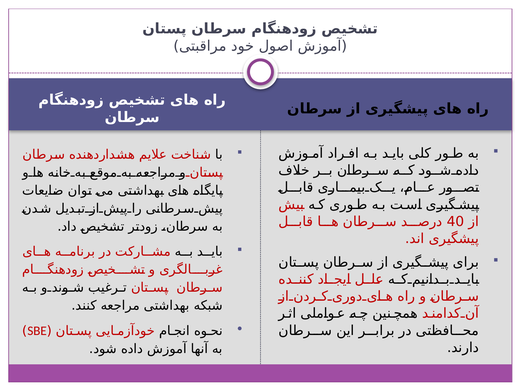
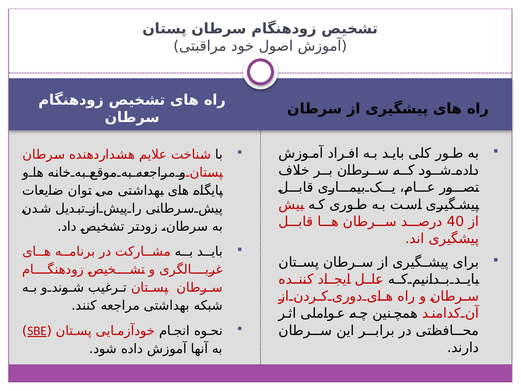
SBE underline: none -> present
